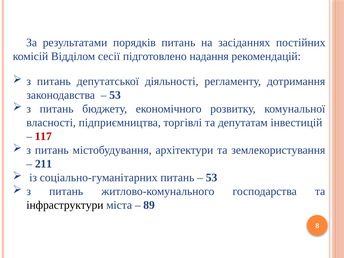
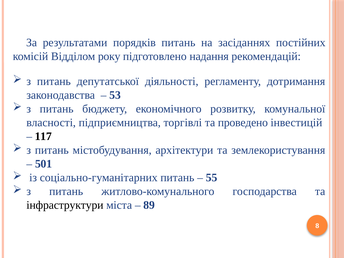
сесії: сесії -> року
депутатам: депутатам -> проведено
117 colour: red -> black
211: 211 -> 501
53 at (212, 178): 53 -> 55
